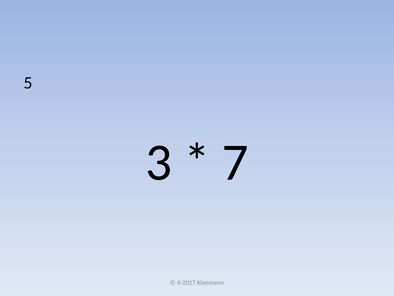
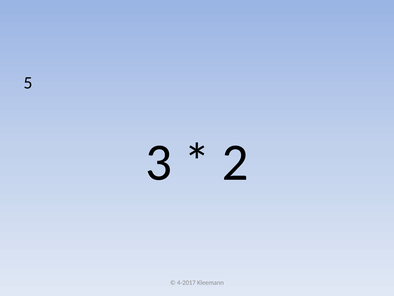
7: 7 -> 2
